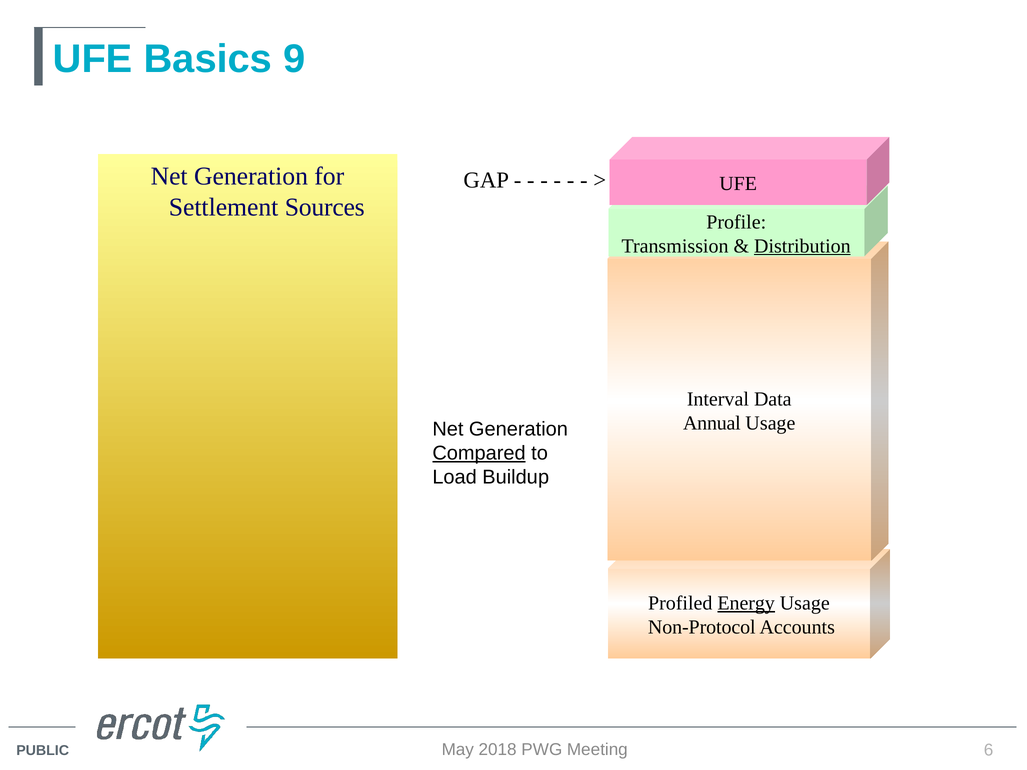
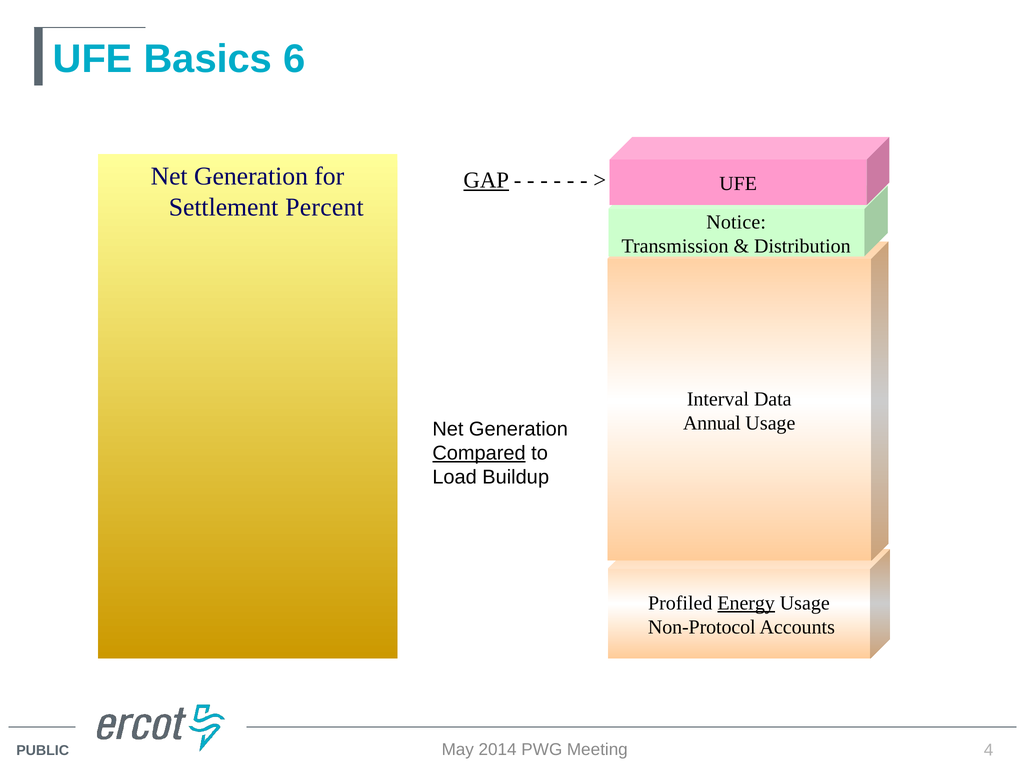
9: 9 -> 6
GAP underline: none -> present
Sources: Sources -> Percent
Profile: Profile -> Notice
Distribution underline: present -> none
2018: 2018 -> 2014
6: 6 -> 4
